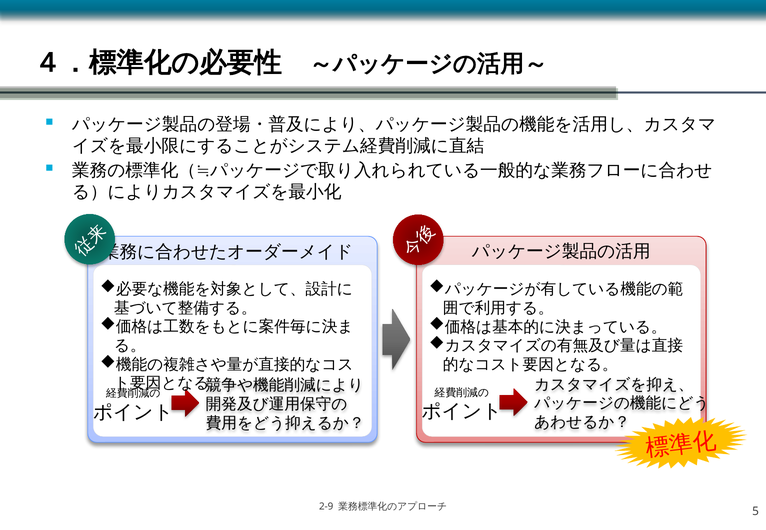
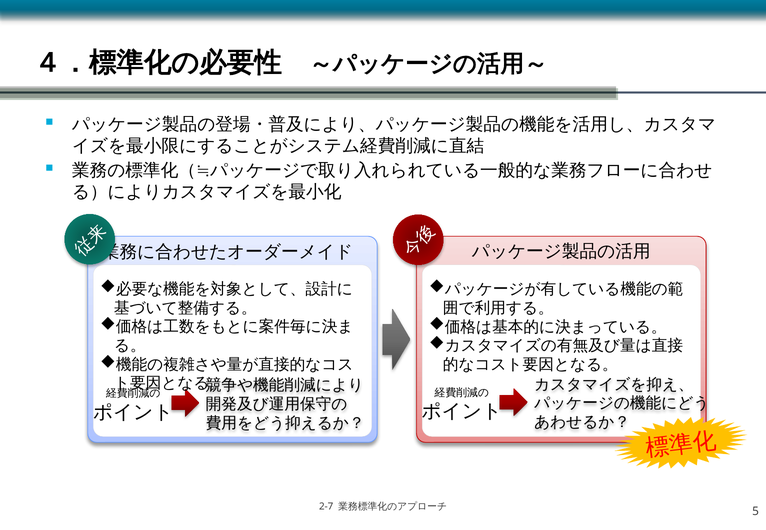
2-9: 2-9 -> 2-7
